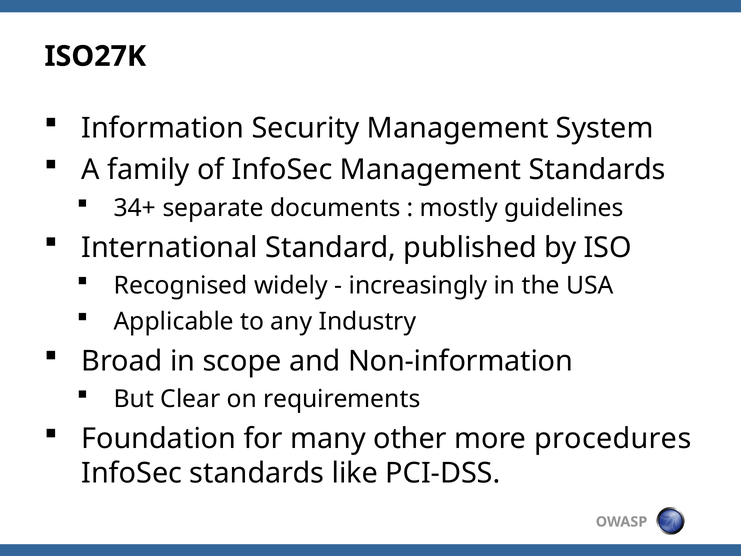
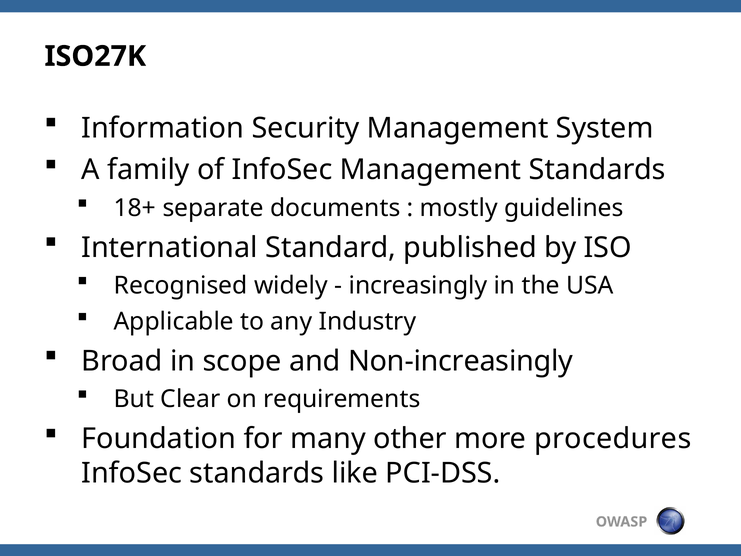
34+: 34+ -> 18+
Non-information: Non-information -> Non-increasingly
